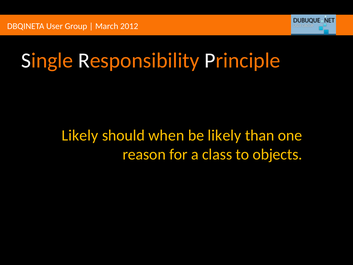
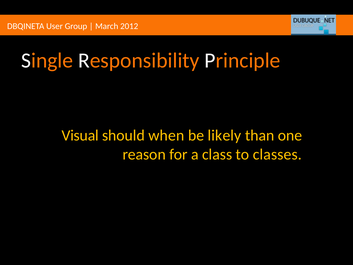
Likely at (80, 135): Likely -> Visual
objects: objects -> classes
